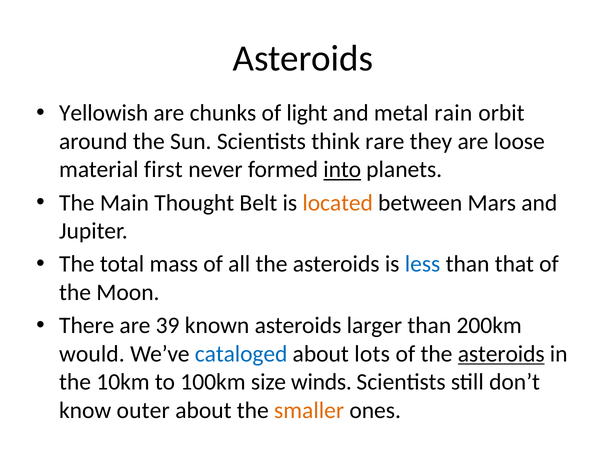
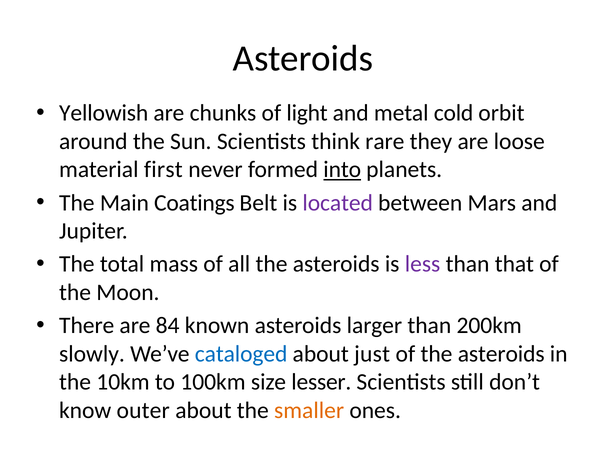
rain: rain -> cold
Thought: Thought -> Coatings
located colour: orange -> purple
less colour: blue -> purple
39: 39 -> 84
would: would -> slowly
lots: lots -> just
asteroids at (501, 353) underline: present -> none
winds: winds -> lesser
